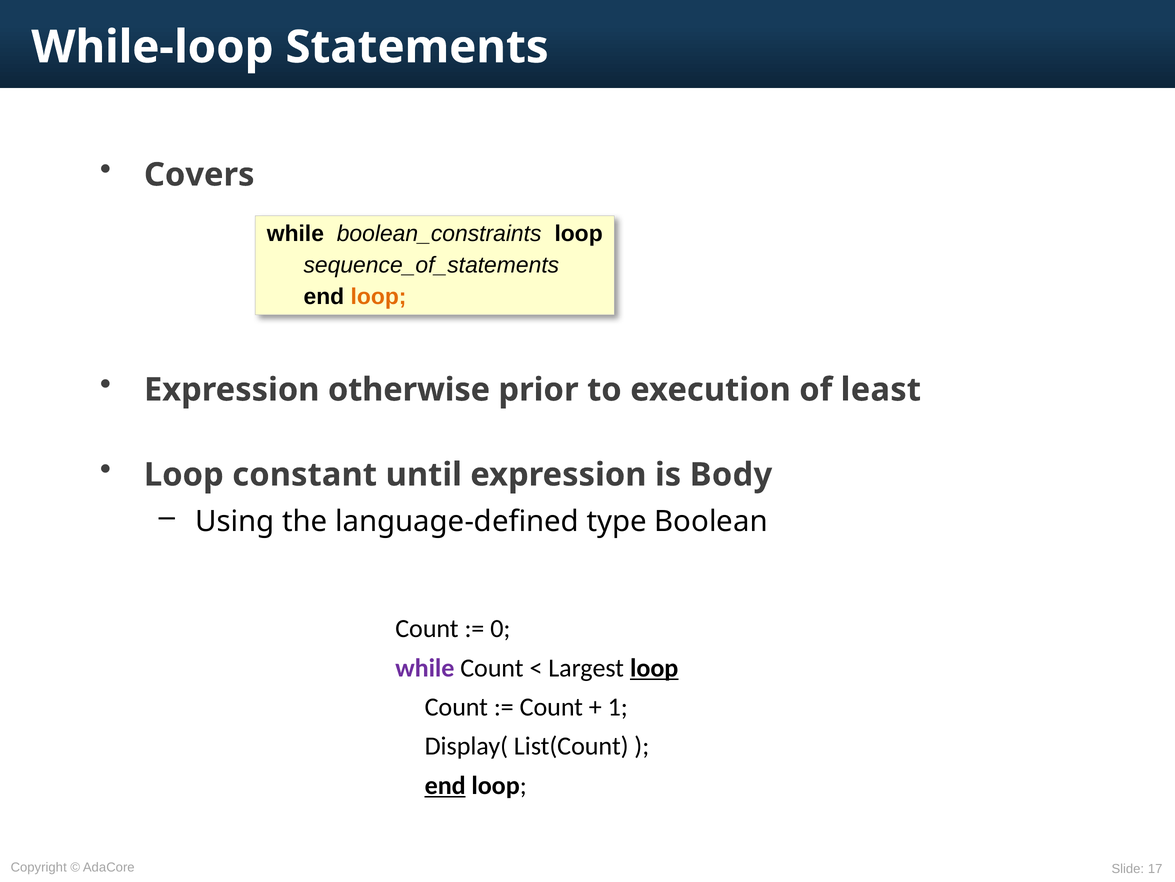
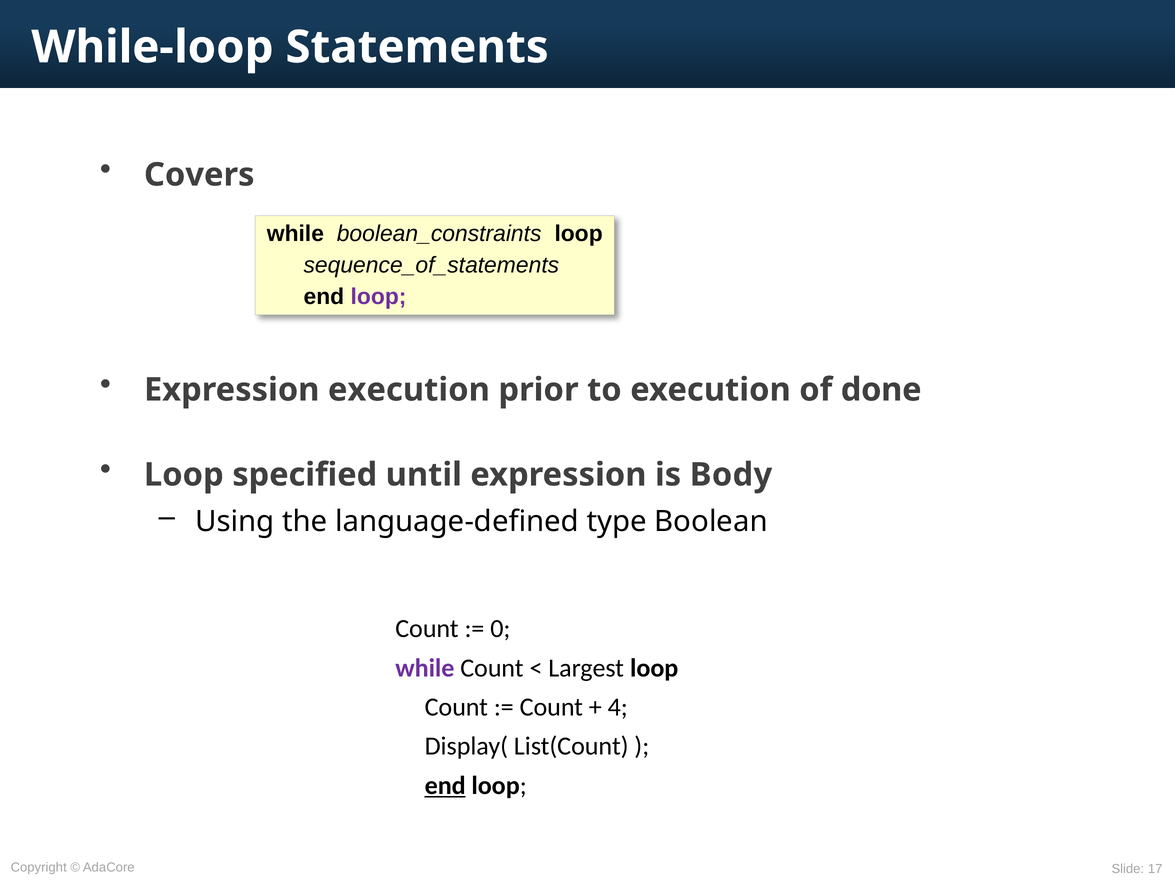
loop at (379, 296) colour: orange -> purple
Expression otherwise: otherwise -> execution
least: least -> done
constant: constant -> specified
loop at (654, 667) underline: present -> none
1: 1 -> 4
